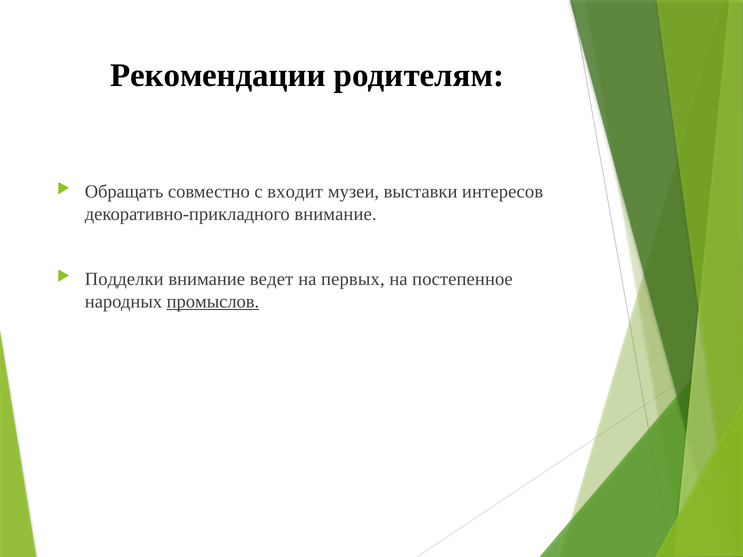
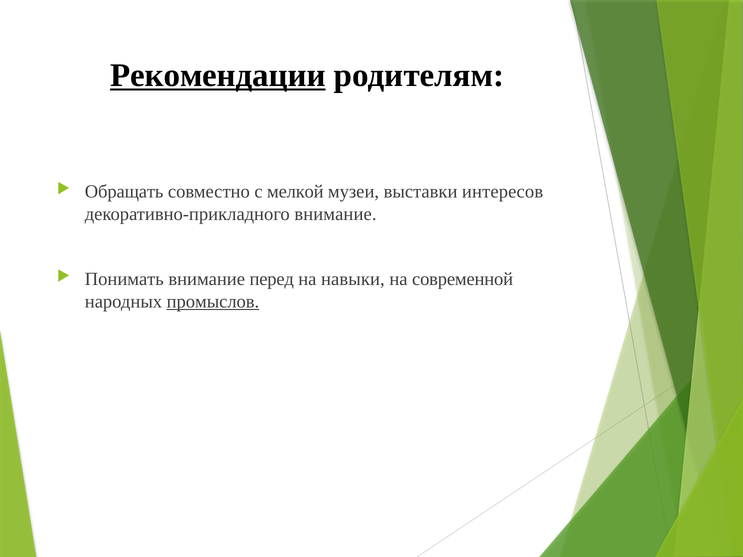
Рекомендации underline: none -> present
входит: входит -> мелкой
Подделки: Подделки -> Понимать
ведет: ведет -> перед
первых: первых -> навыки
постепенное: постепенное -> современной
